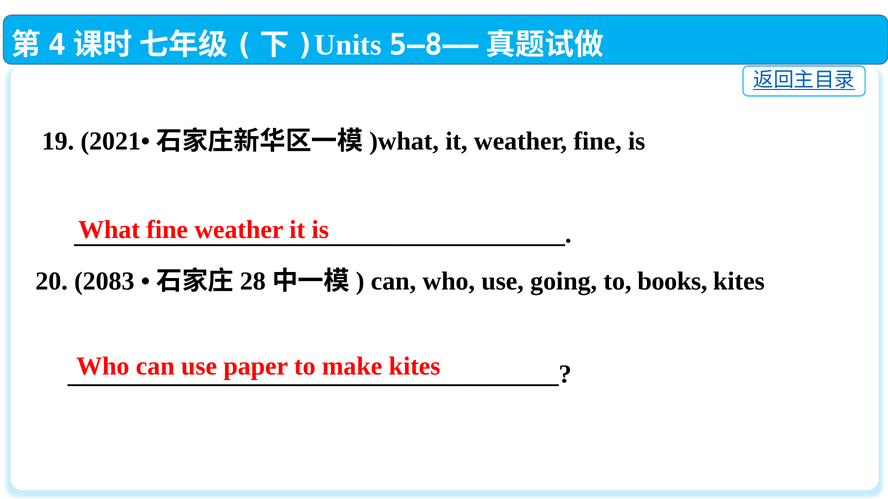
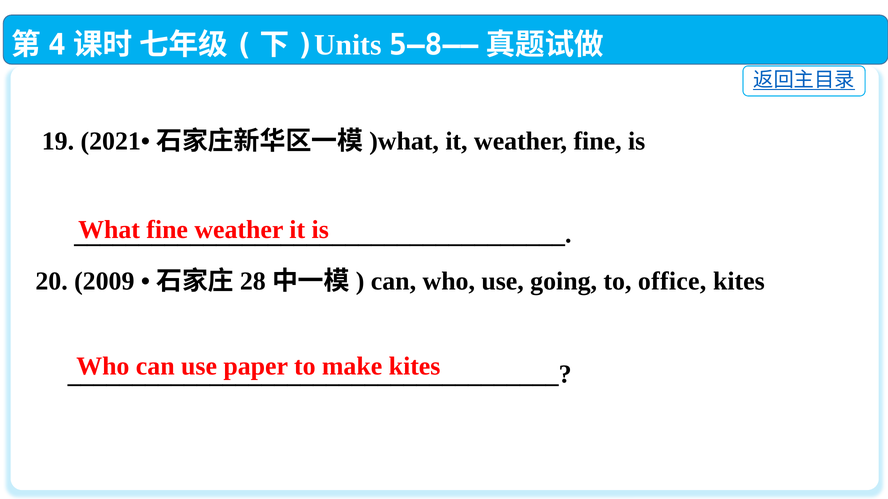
2083: 2083 -> 2009
books: books -> office
